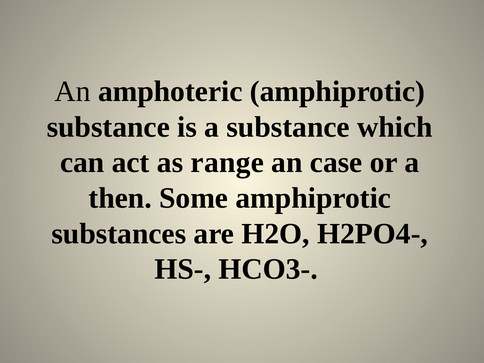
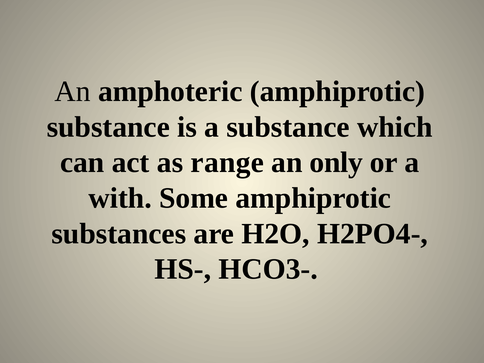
case: case -> only
then: then -> with
